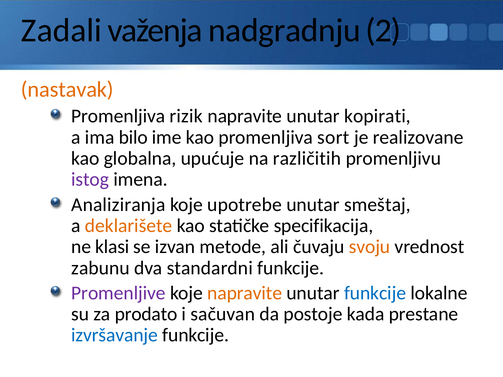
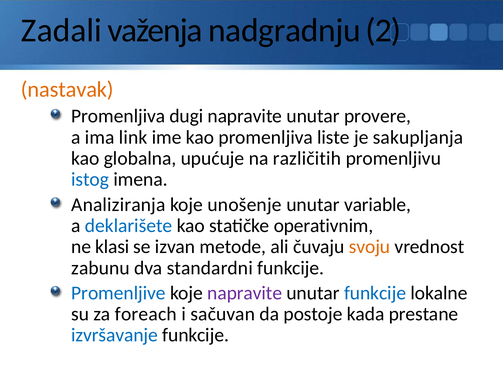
rizik: rizik -> dugi
kopirati: kopirati -> provere
bilo: bilo -> link
sort: sort -> liste
realizovane: realizovane -> sakupljanja
istog colour: purple -> blue
upotrebe: upotrebe -> unošenje
smeštaj: smeštaj -> variable
deklarišete colour: orange -> blue
specifikacija: specifikacija -> operativnim
Promenljive colour: purple -> blue
napravite at (245, 293) colour: orange -> purple
prodato: prodato -> foreach
